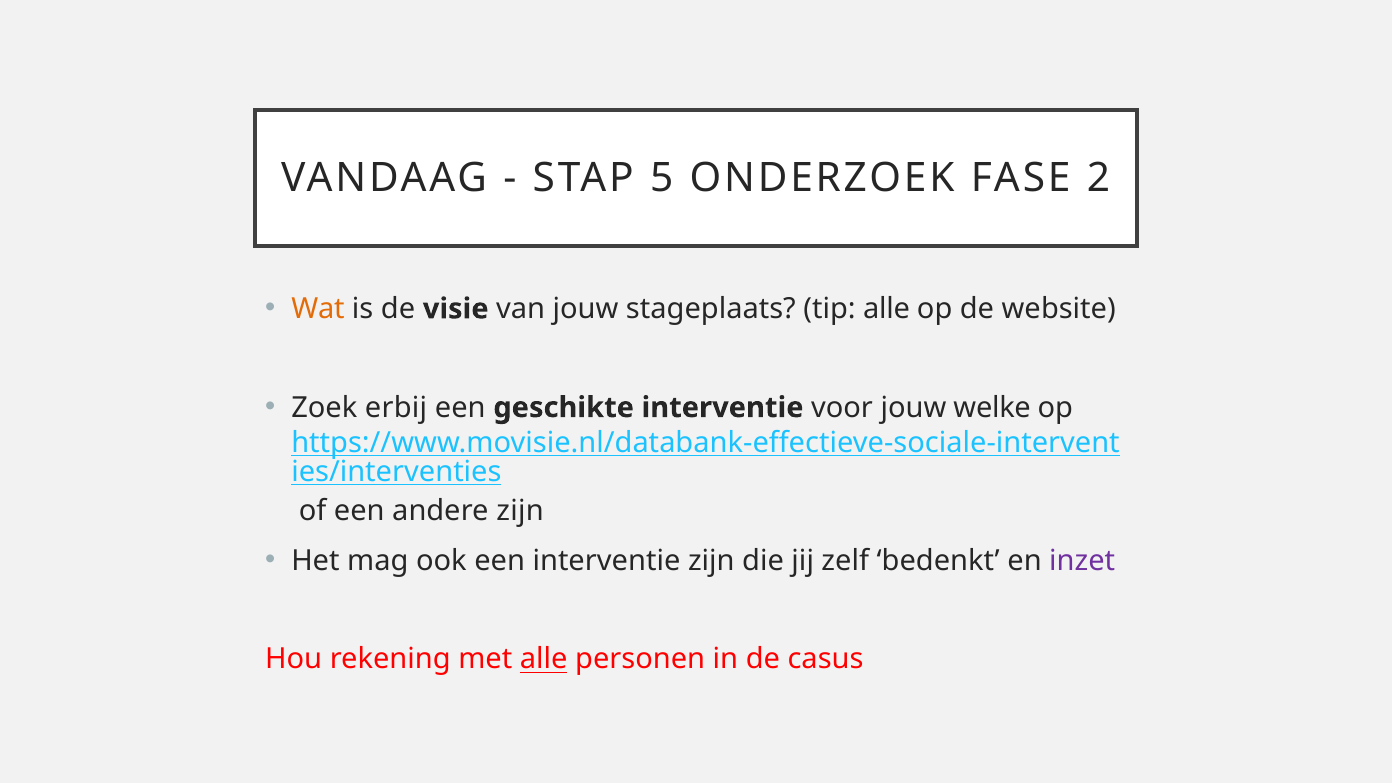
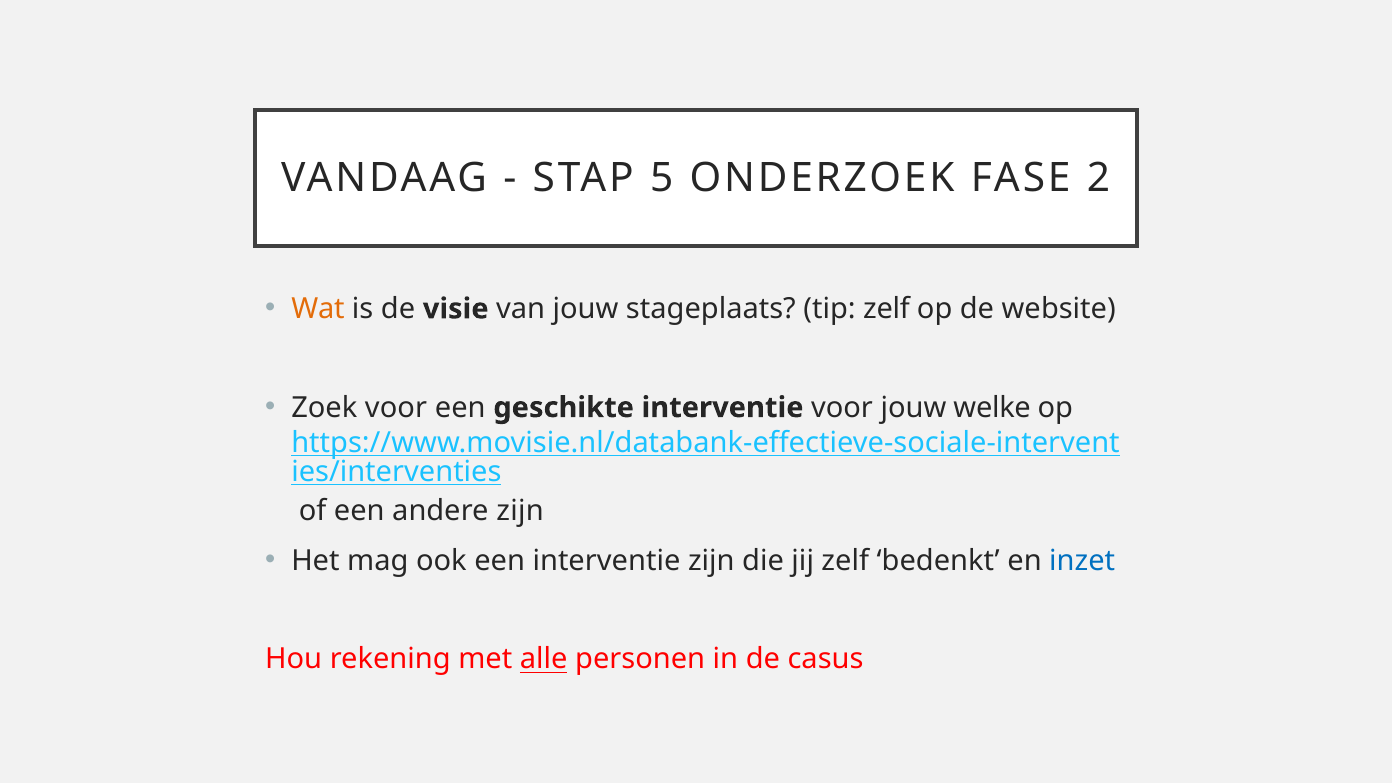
tip alle: alle -> zelf
Zoek erbij: erbij -> voor
inzet colour: purple -> blue
